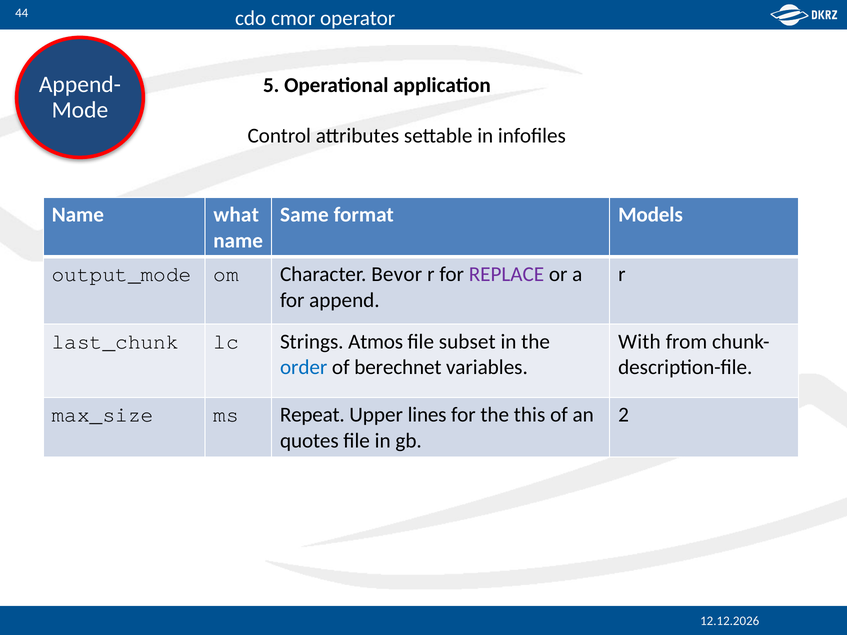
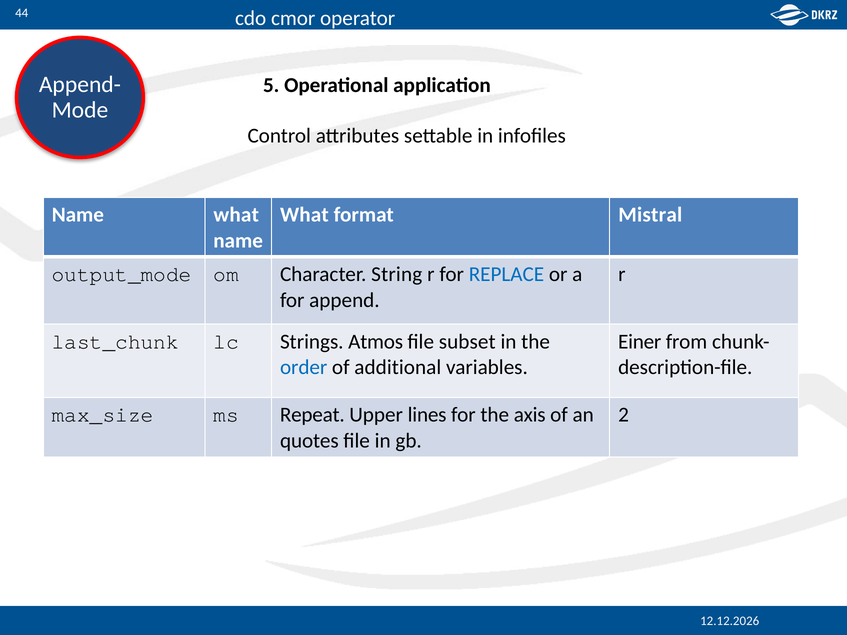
Same at (304, 215): Same -> What
Models: Models -> Mistral
Bevor: Bevor -> String
REPLACE colour: purple -> blue
With: With -> Einer
berechnet: berechnet -> additional
this: this -> axis
